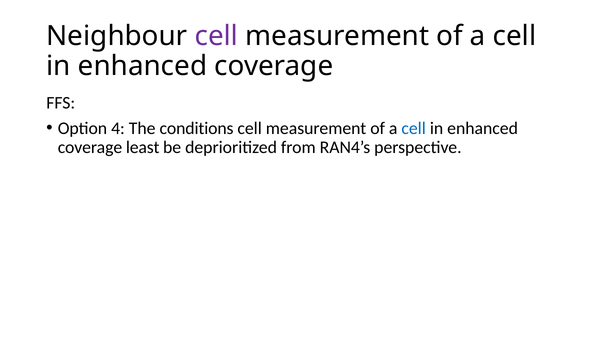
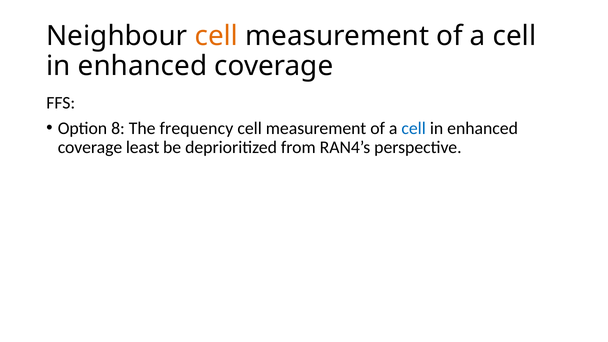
cell at (216, 36) colour: purple -> orange
4: 4 -> 8
conditions: conditions -> frequency
